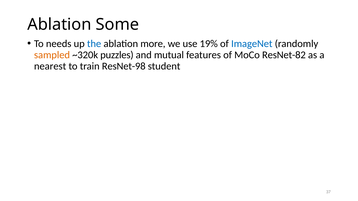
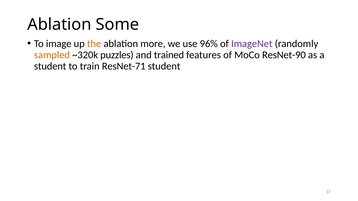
needs: needs -> image
the colour: blue -> orange
19%: 19% -> 96%
ImageNet colour: blue -> purple
mutual: mutual -> trained
ResNet-82: ResNet-82 -> ResNet-90
nearest at (50, 66): nearest -> student
ResNet-98: ResNet-98 -> ResNet-71
